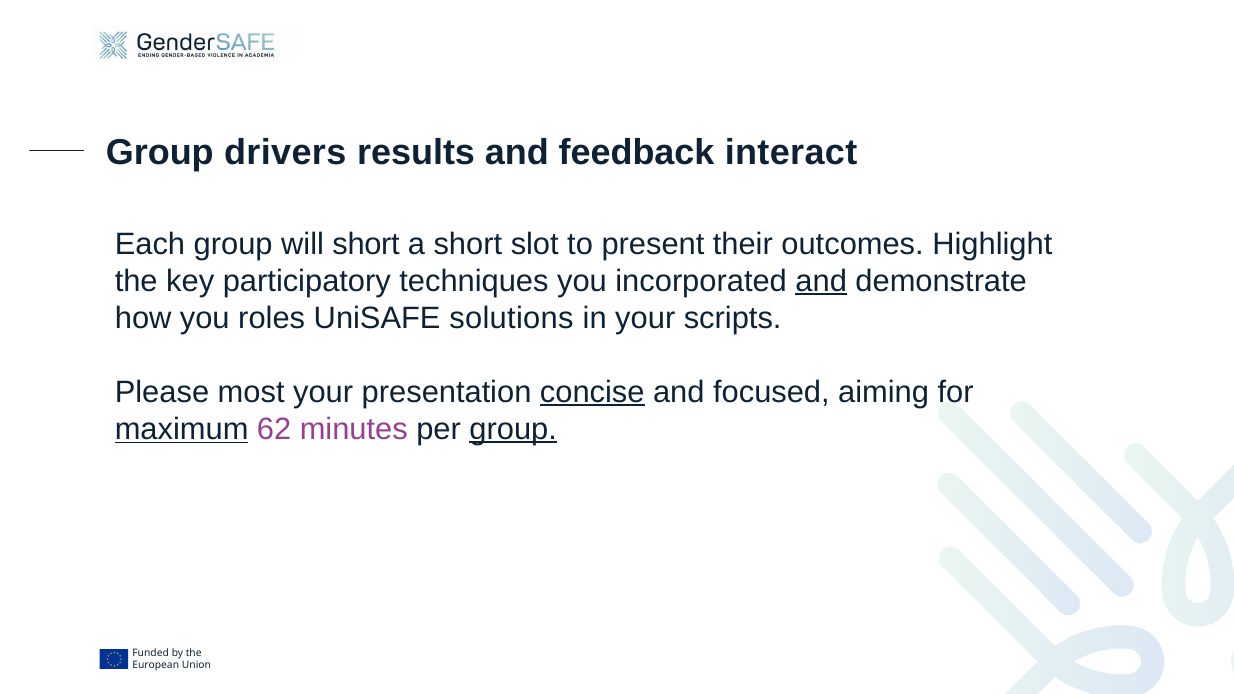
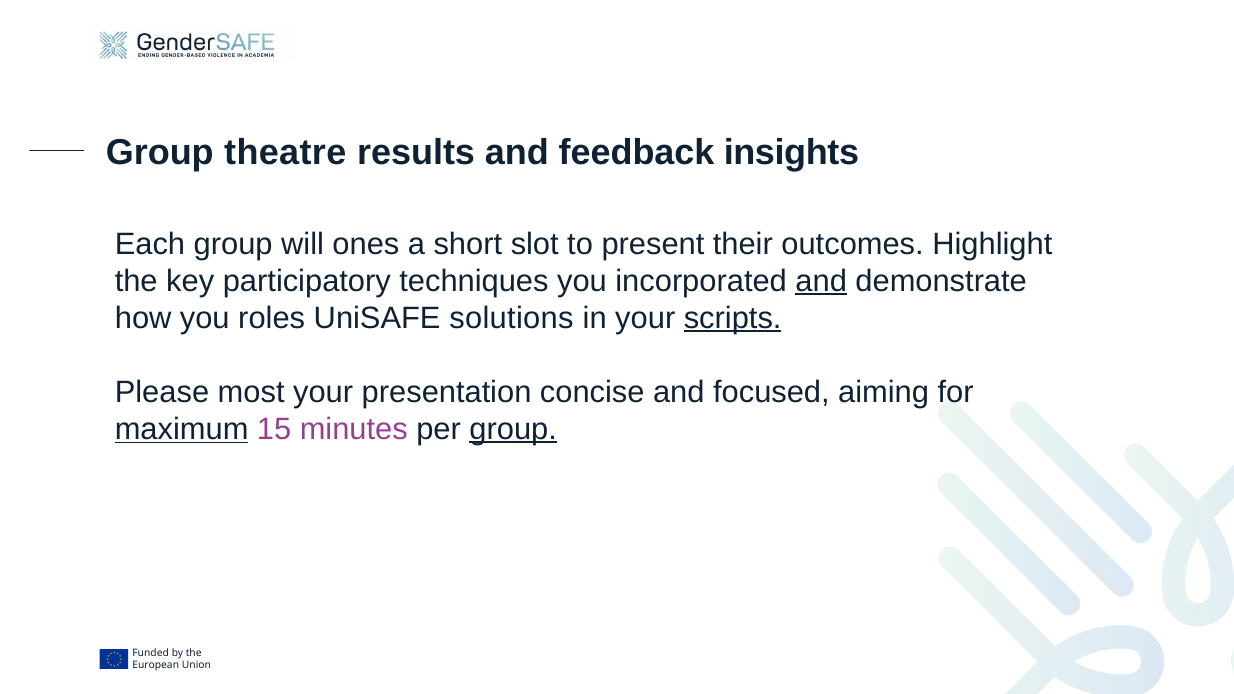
drivers: drivers -> theatre
interact: interact -> insights
will short: short -> ones
scripts underline: none -> present
concise underline: present -> none
62: 62 -> 15
